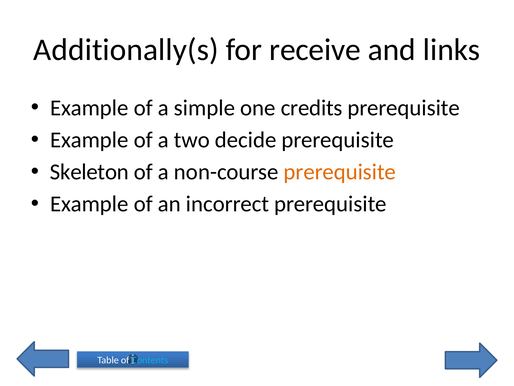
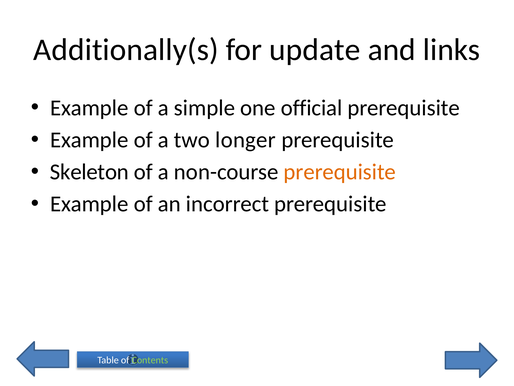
receive: receive -> update
credits: credits -> official
decide: decide -> longer
Contents colour: light blue -> light green
